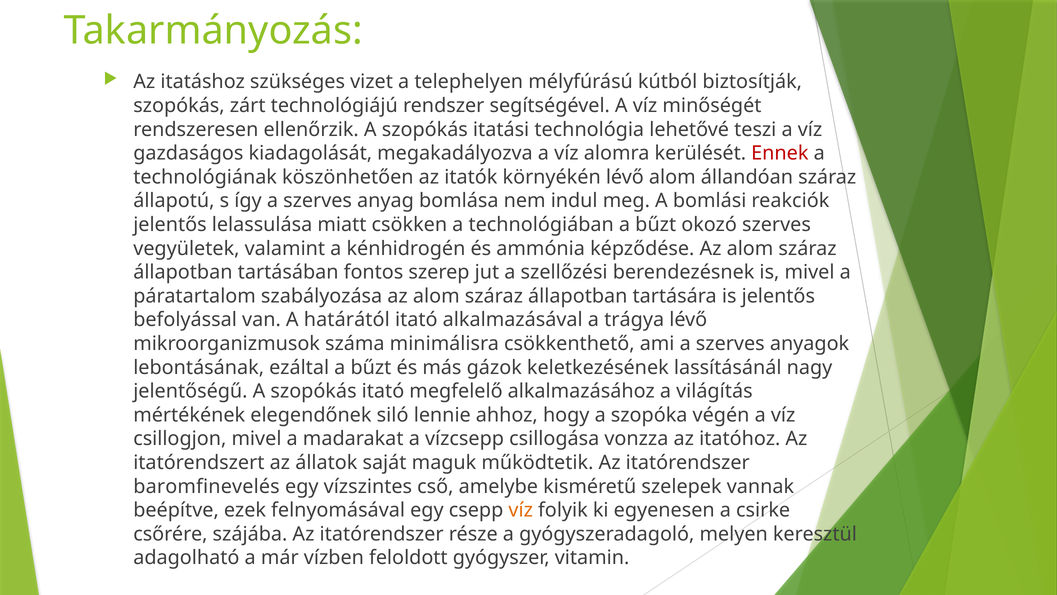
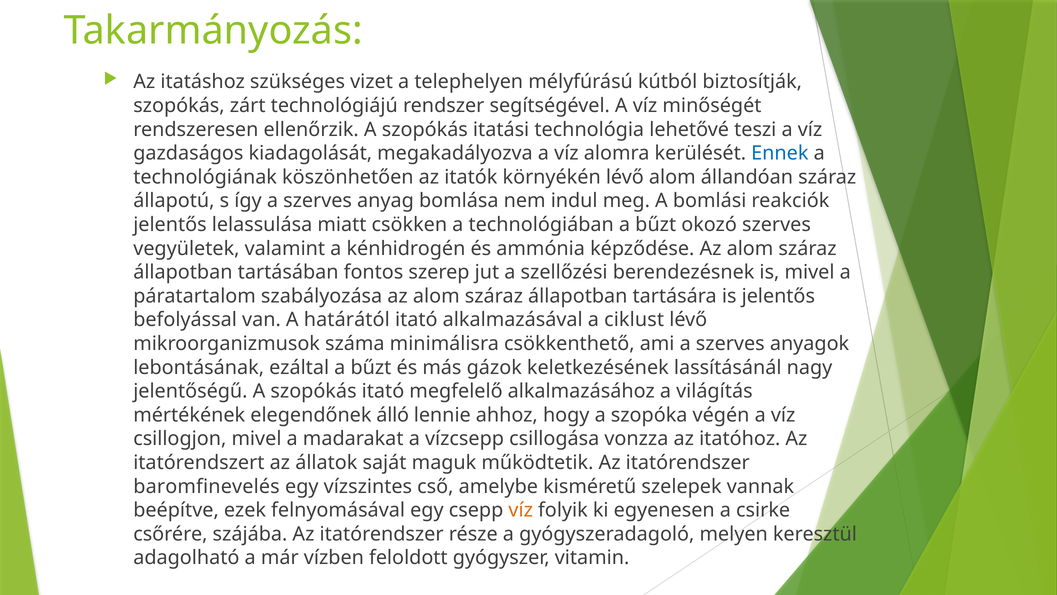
Ennek colour: red -> blue
trágya: trágya -> ciklust
siló: siló -> álló
